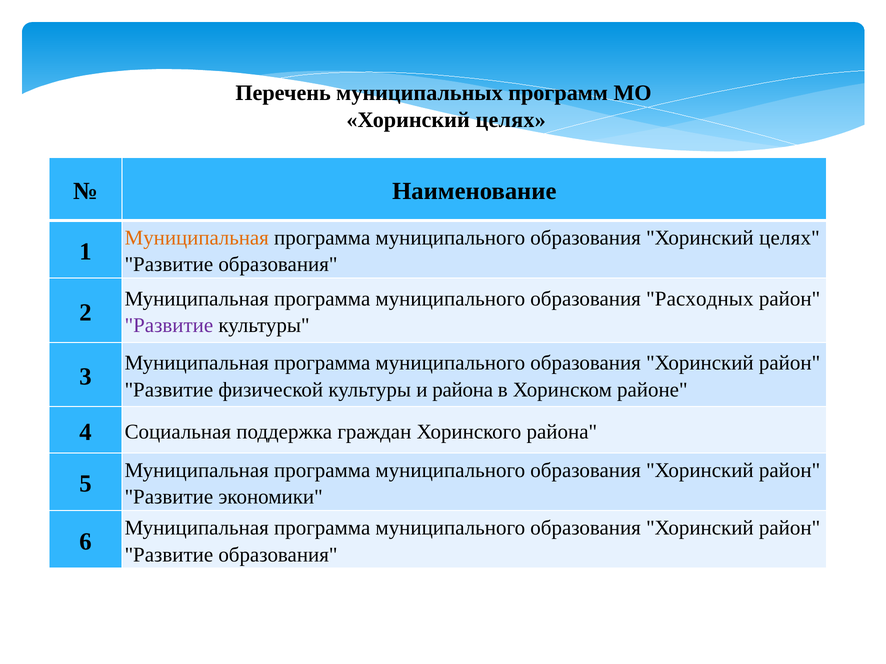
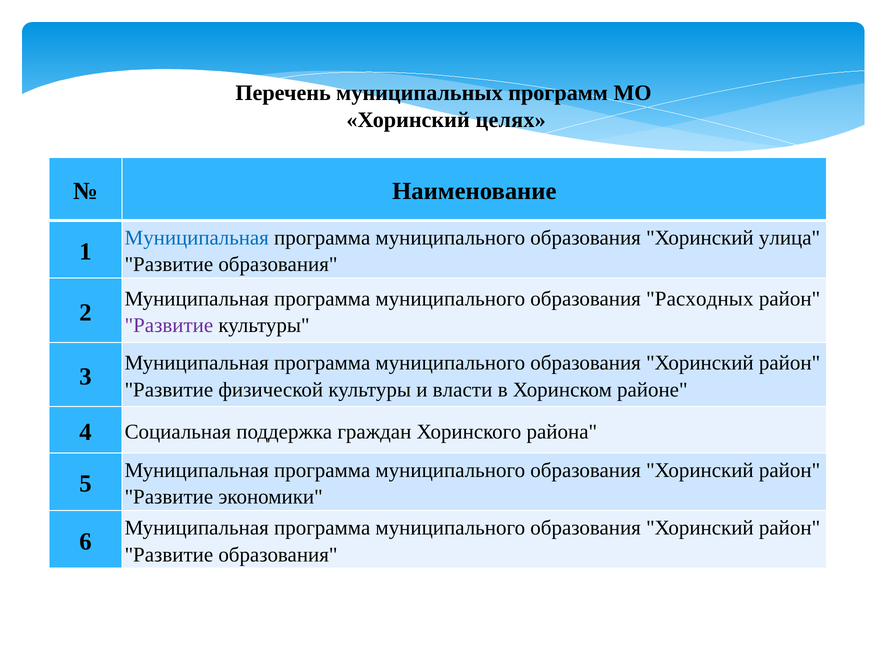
Муниципальная at (197, 238) colour: orange -> blue
образования Хоринский целях: целях -> улица
и района: района -> власти
